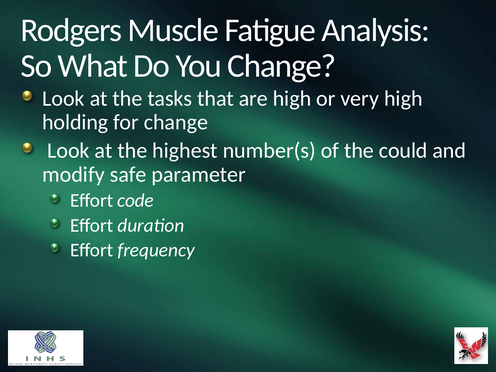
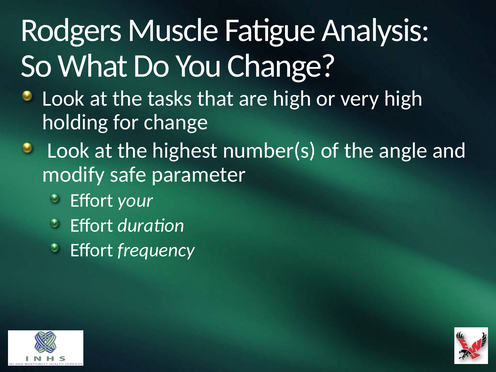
could: could -> angle
code: code -> your
